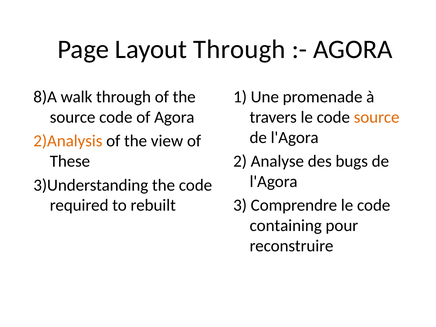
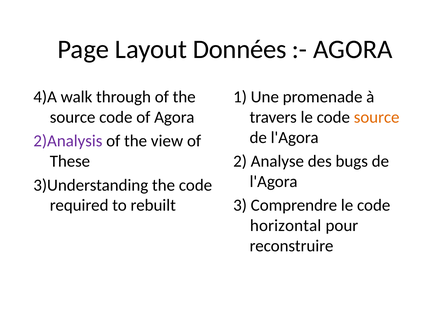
Layout Through: Through -> Données
8)A: 8)A -> 4)A
2)Analysis colour: orange -> purple
containing: containing -> horizontal
